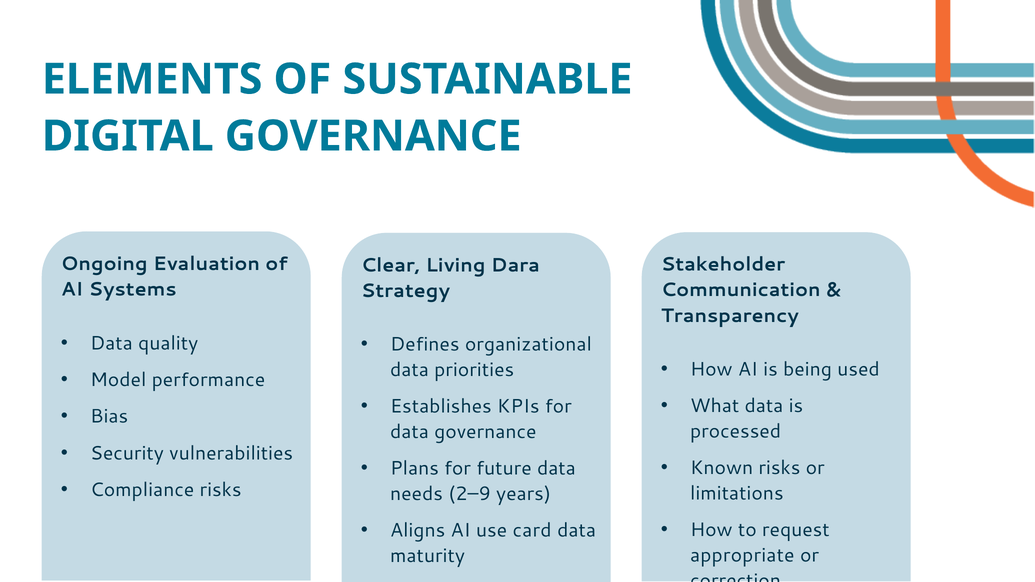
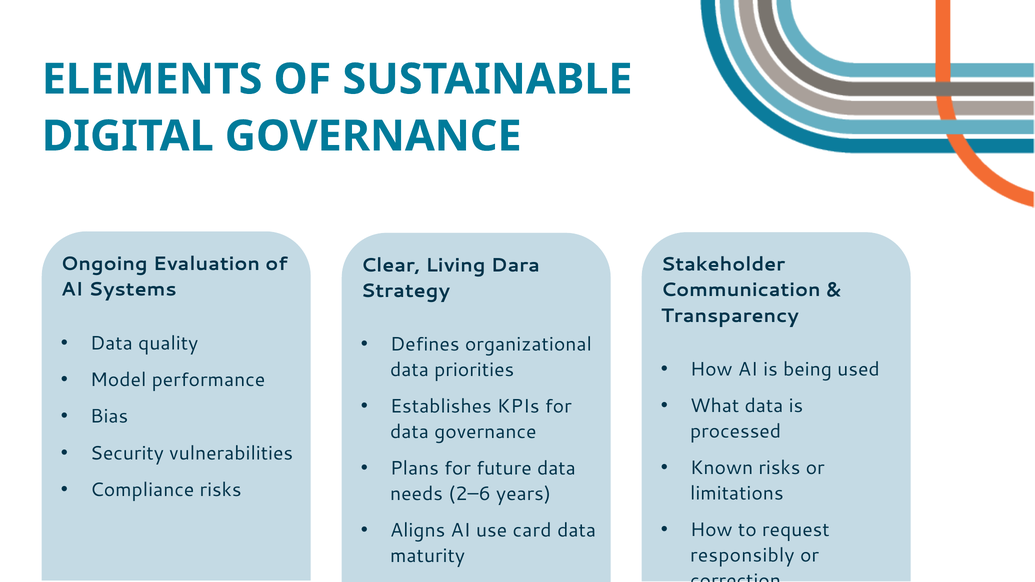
2–9: 2–9 -> 2–6
appropriate: appropriate -> responsibly
